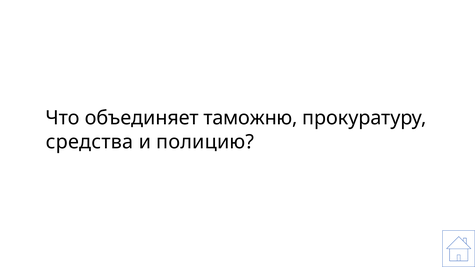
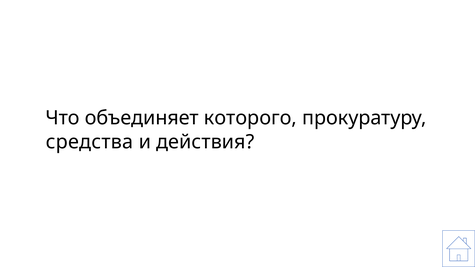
таможню: таможню -> которого
полицию: полицию -> действия
